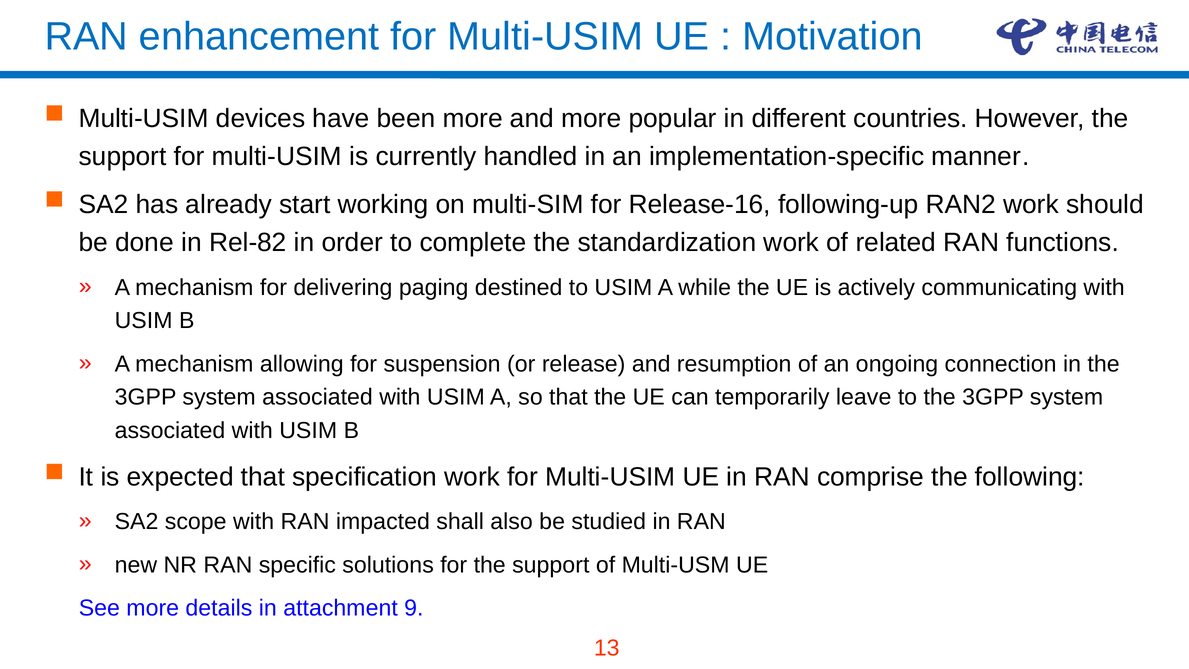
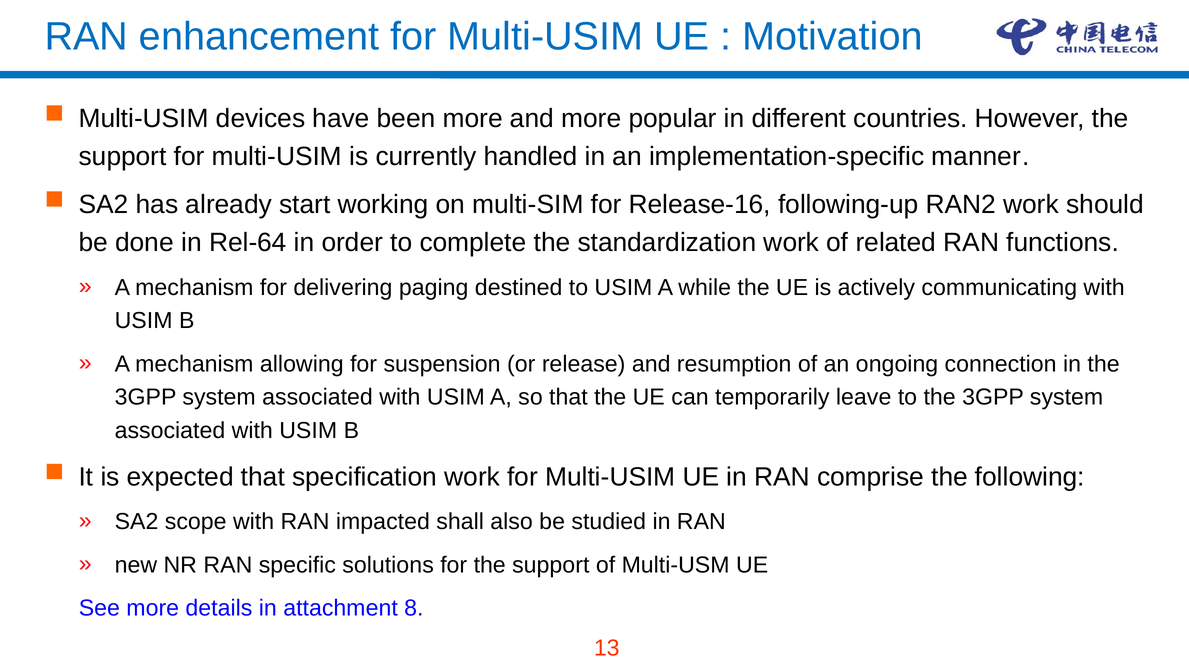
Rel-82: Rel-82 -> Rel-64
9: 9 -> 8
